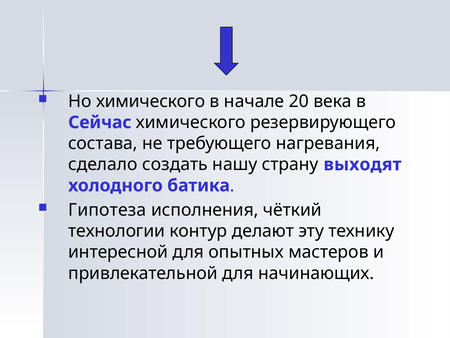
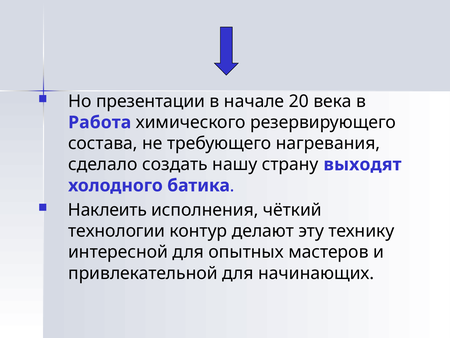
Но химического: химического -> презентации
Сейчас: Сейчас -> Работа
Гипотеза: Гипотеза -> Наклеить
